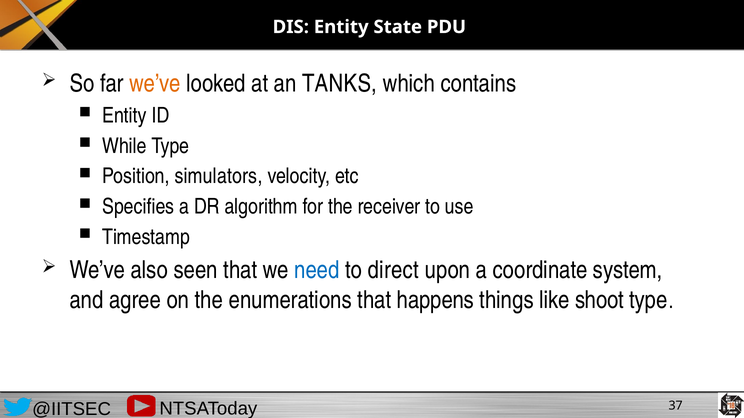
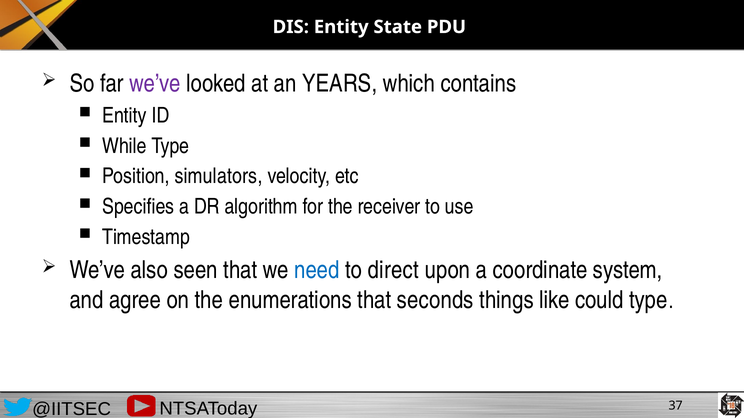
we’ve at (155, 84) colour: orange -> purple
TANKS: TANKS -> YEARS
happens: happens -> seconds
shoot: shoot -> could
